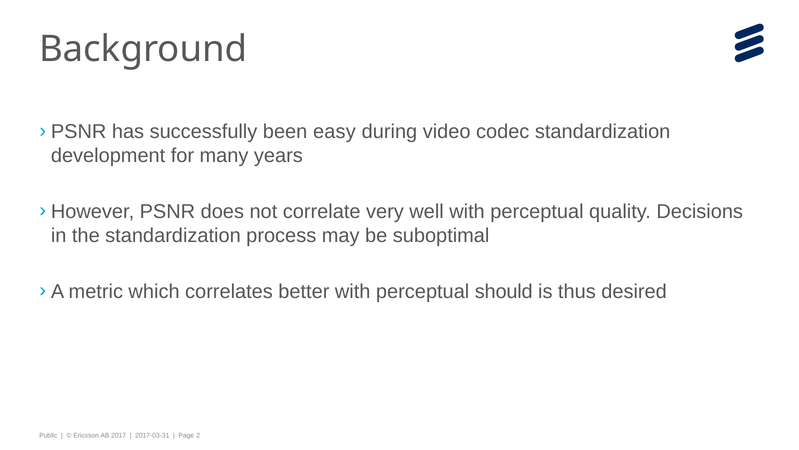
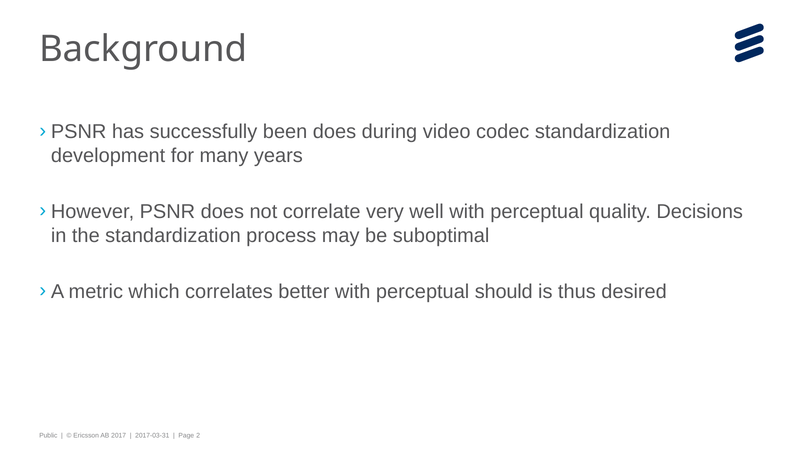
been easy: easy -> does
